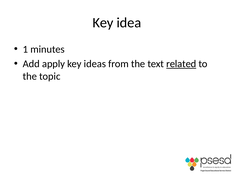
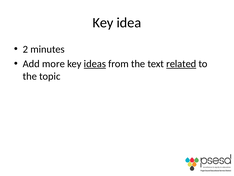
1: 1 -> 2
apply: apply -> more
ideas underline: none -> present
